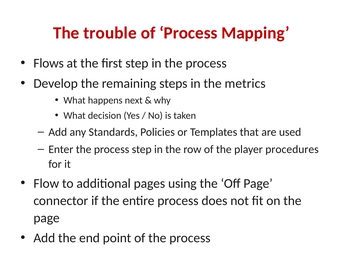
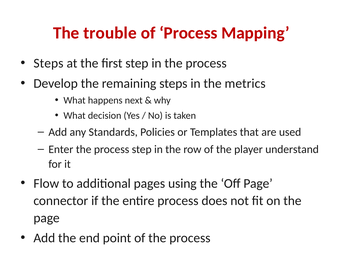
Flows at (49, 63): Flows -> Steps
procedures: procedures -> understand
